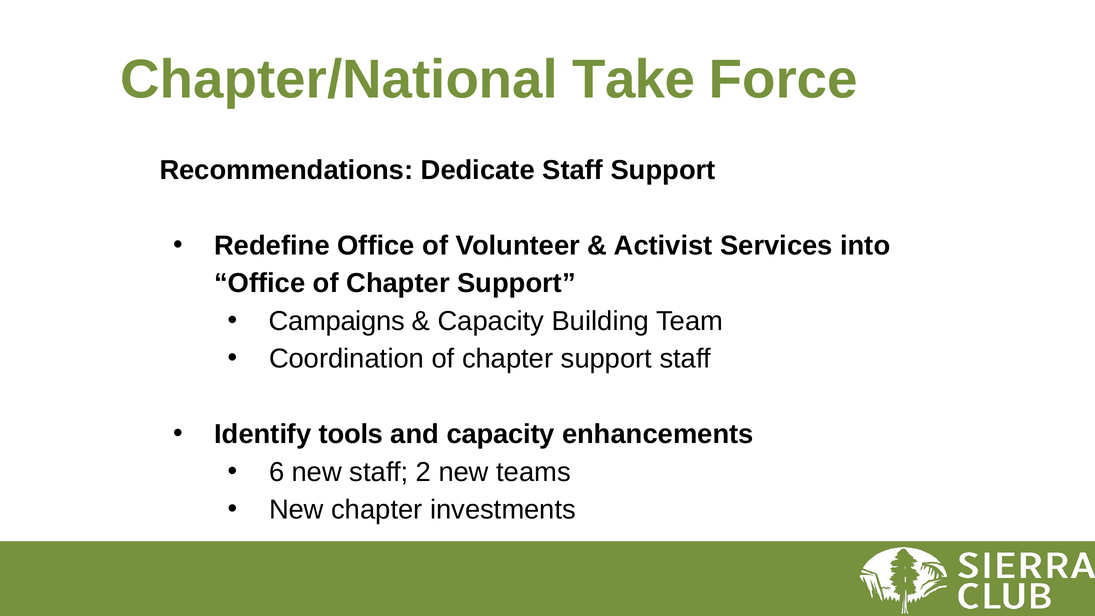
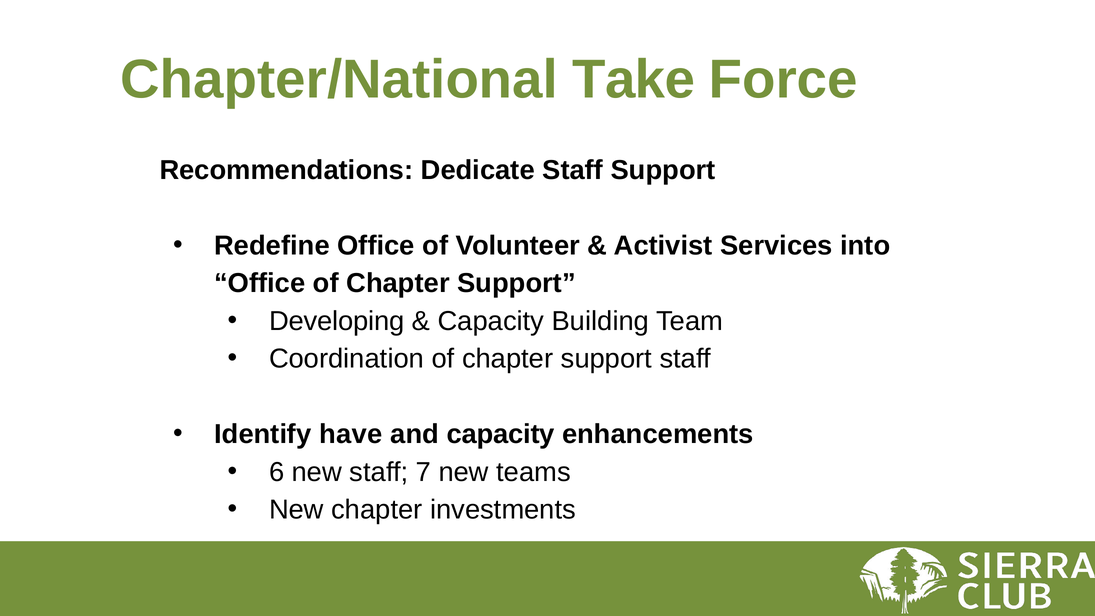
Campaigns: Campaigns -> Developing
tools: tools -> have
2: 2 -> 7
